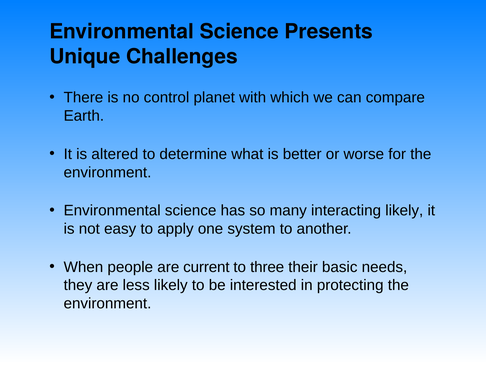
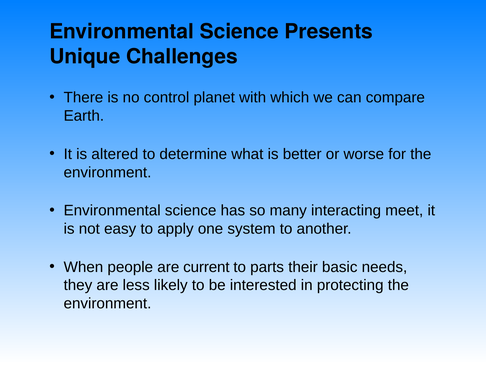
interacting likely: likely -> meet
three: three -> parts
